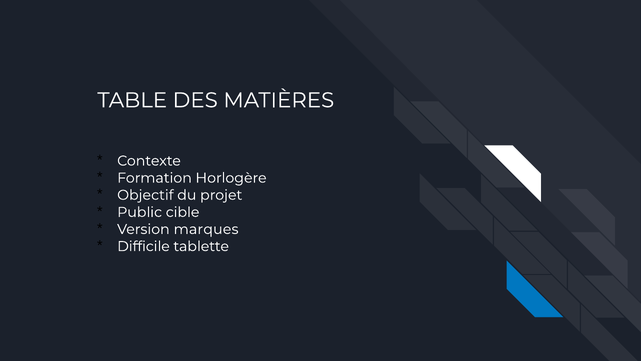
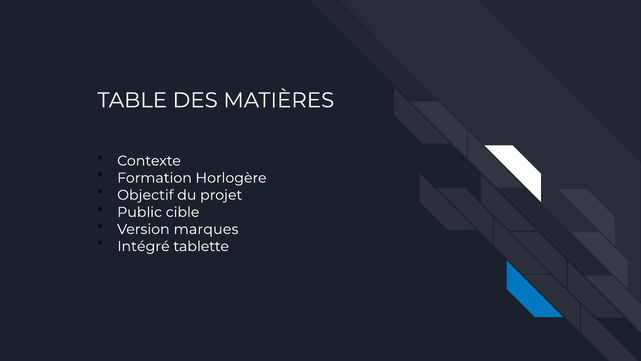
Difficile: Difficile -> Intégré
